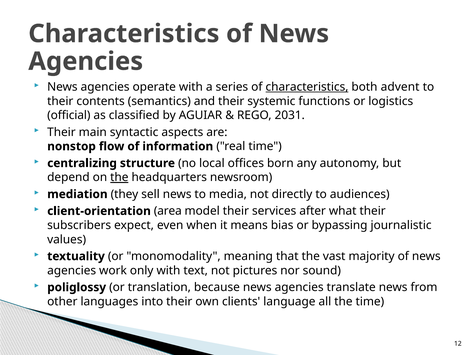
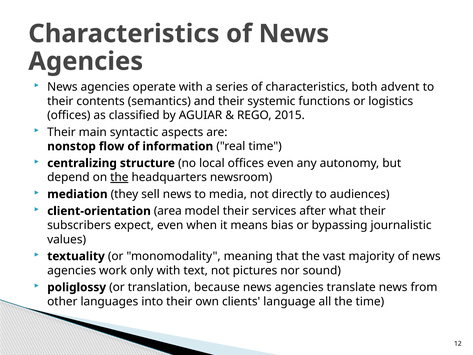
characteristics at (307, 87) underline: present -> none
official at (69, 115): official -> offices
2031: 2031 -> 2015
offices born: born -> even
